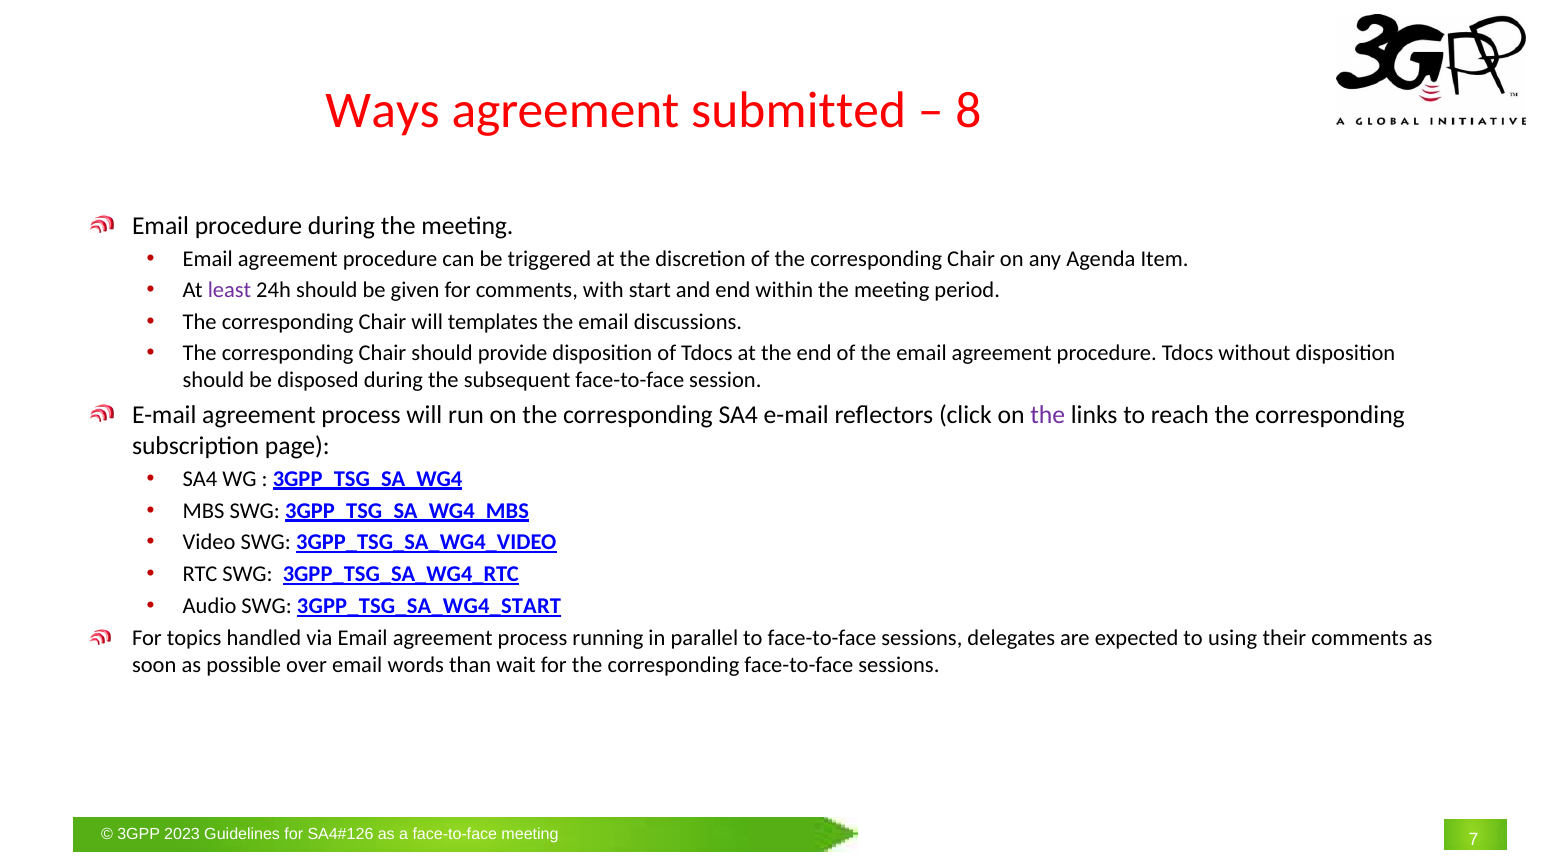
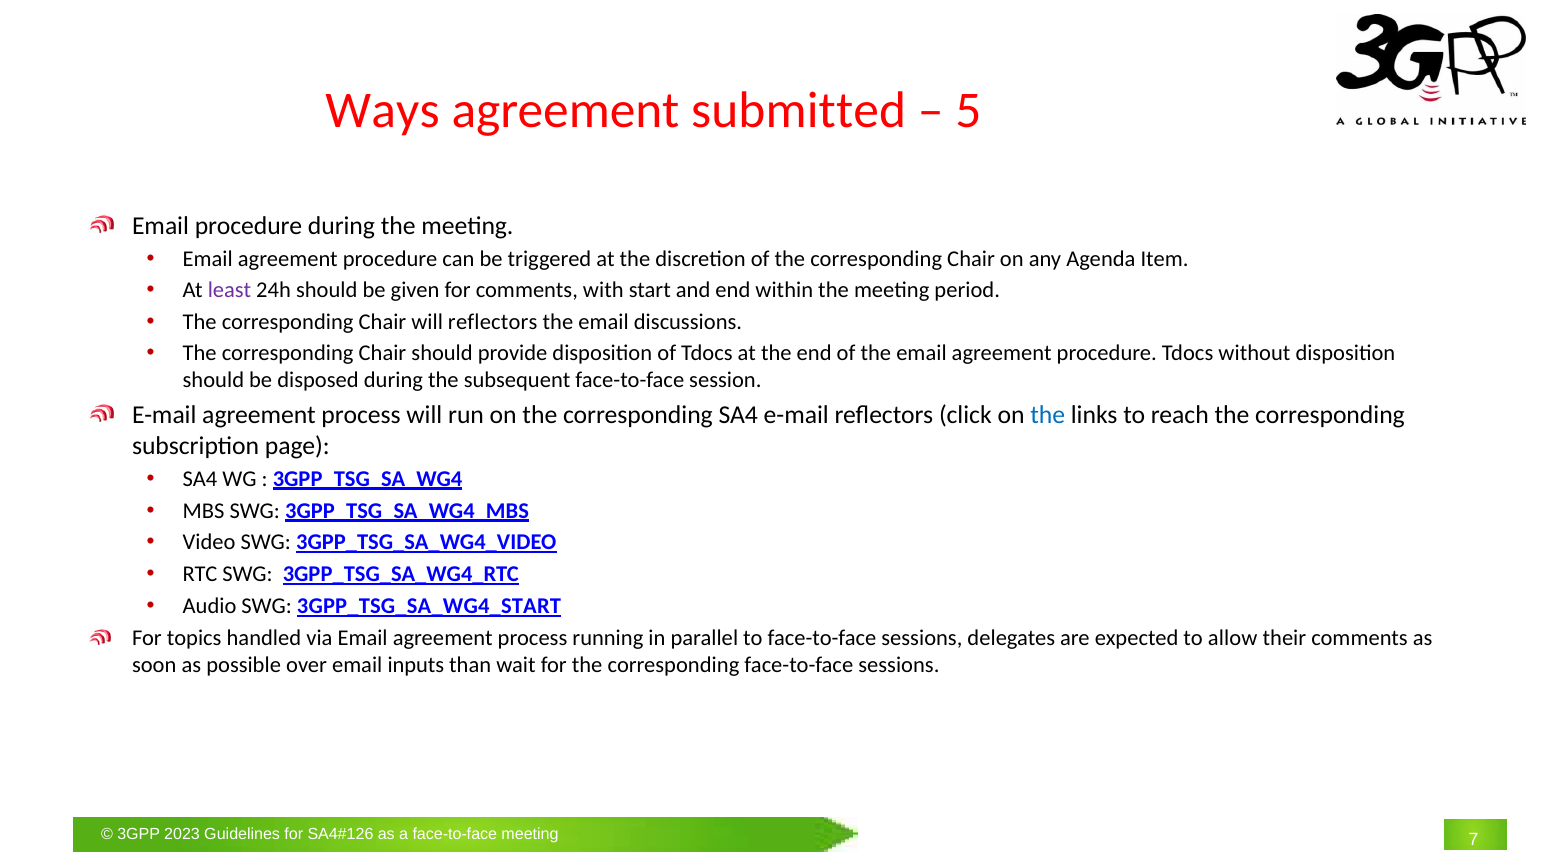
8: 8 -> 5
will templates: templates -> reflectors
the at (1048, 415) colour: purple -> blue
using: using -> allow
words: words -> inputs
